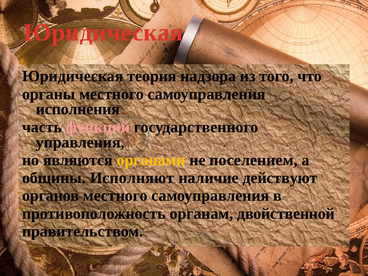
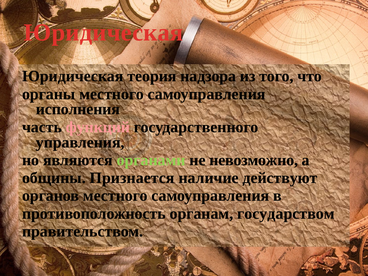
органами colour: yellow -> light green
поселением: поселением -> невозможно
Исполняют: Исполняют -> Признается
двойственной: двойственной -> государством
